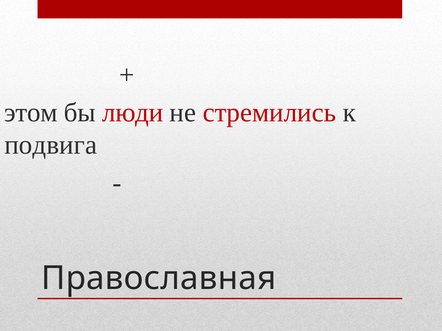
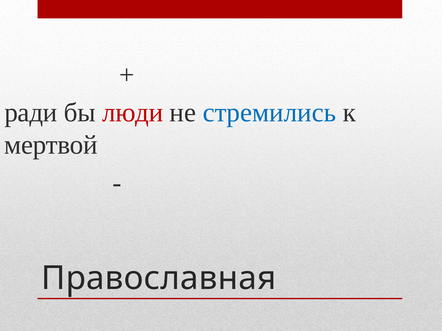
этом: этом -> ради
стремились colour: red -> blue
подвига: подвига -> мертвой
